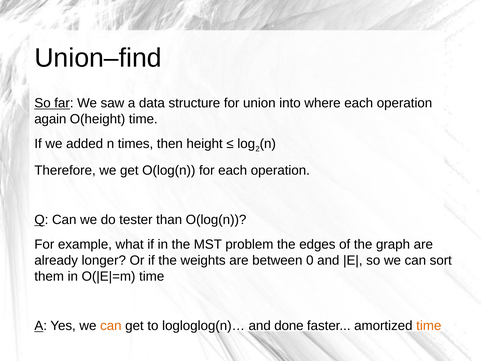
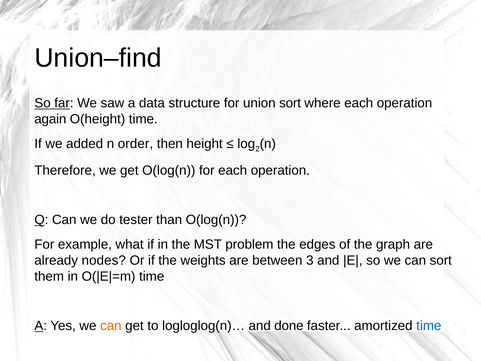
union into: into -> sort
times: times -> order
longer: longer -> nodes
0: 0 -> 3
time at (429, 326) colour: orange -> blue
